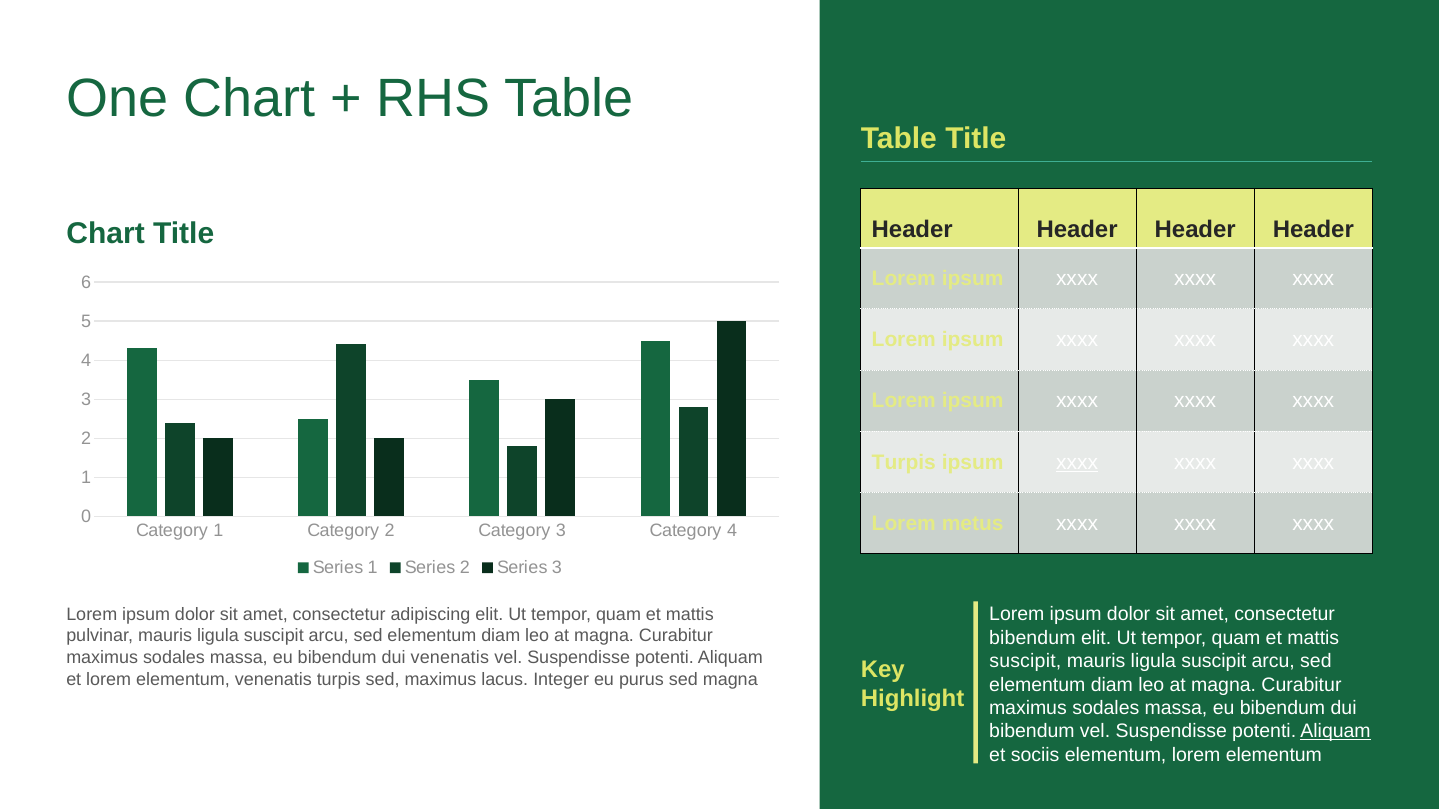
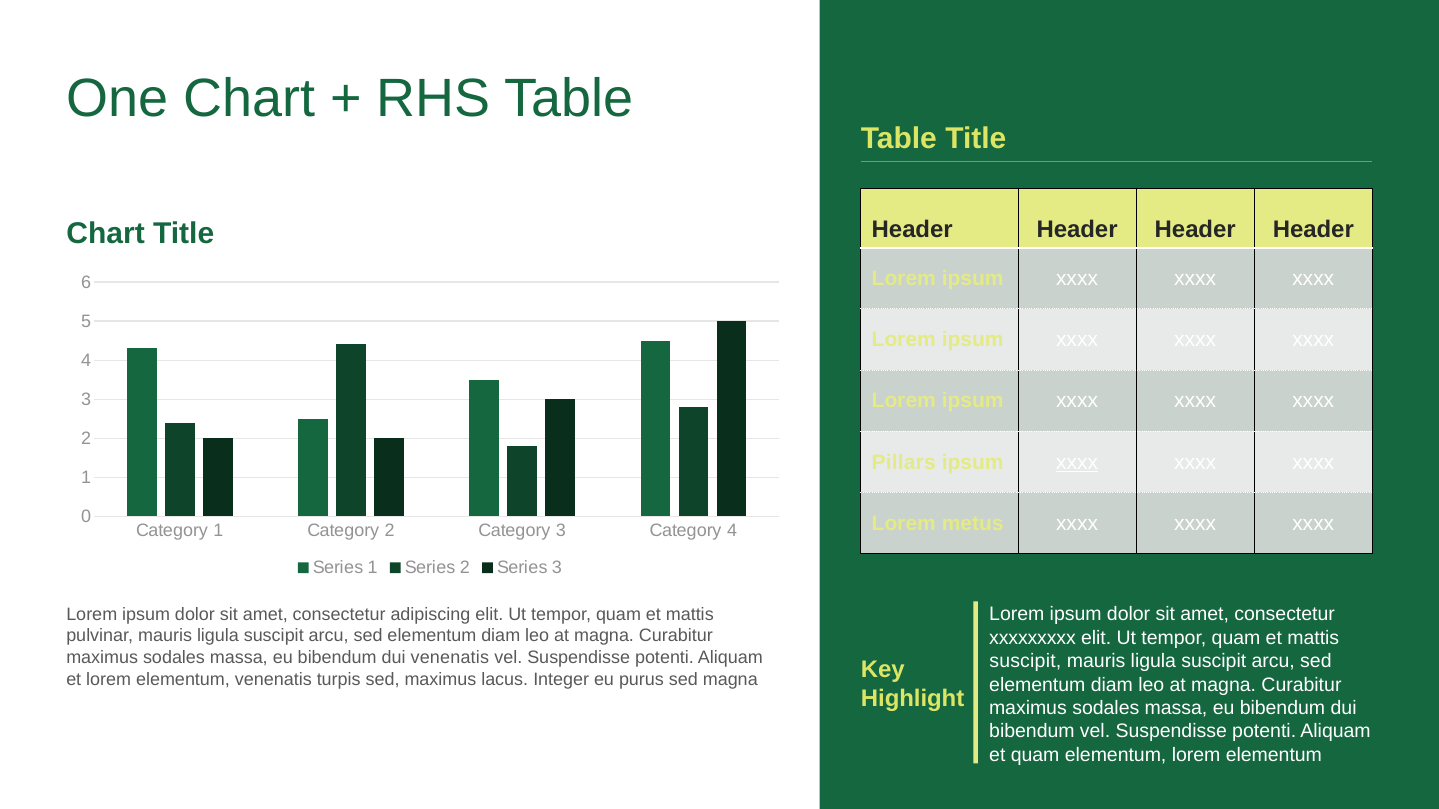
Turpis at (904, 462): Turpis -> Pillars
bibendum at (1032, 638): bibendum -> xxxxxxxxx
Aliquam at (1336, 732) underline: present -> none
et sociis: sociis -> quam
